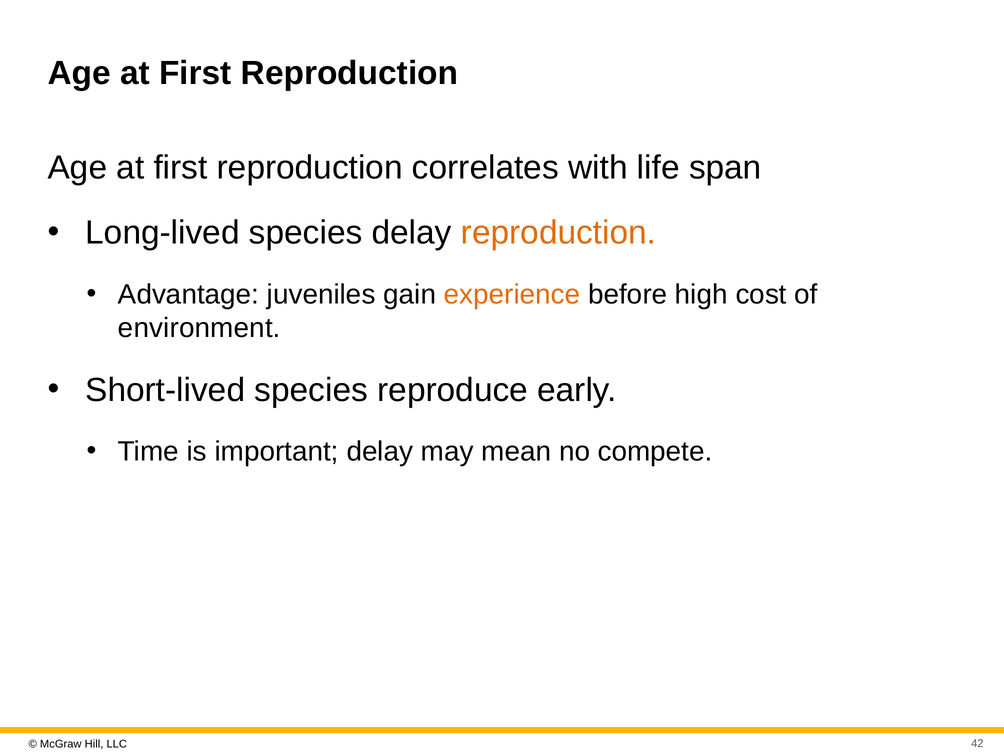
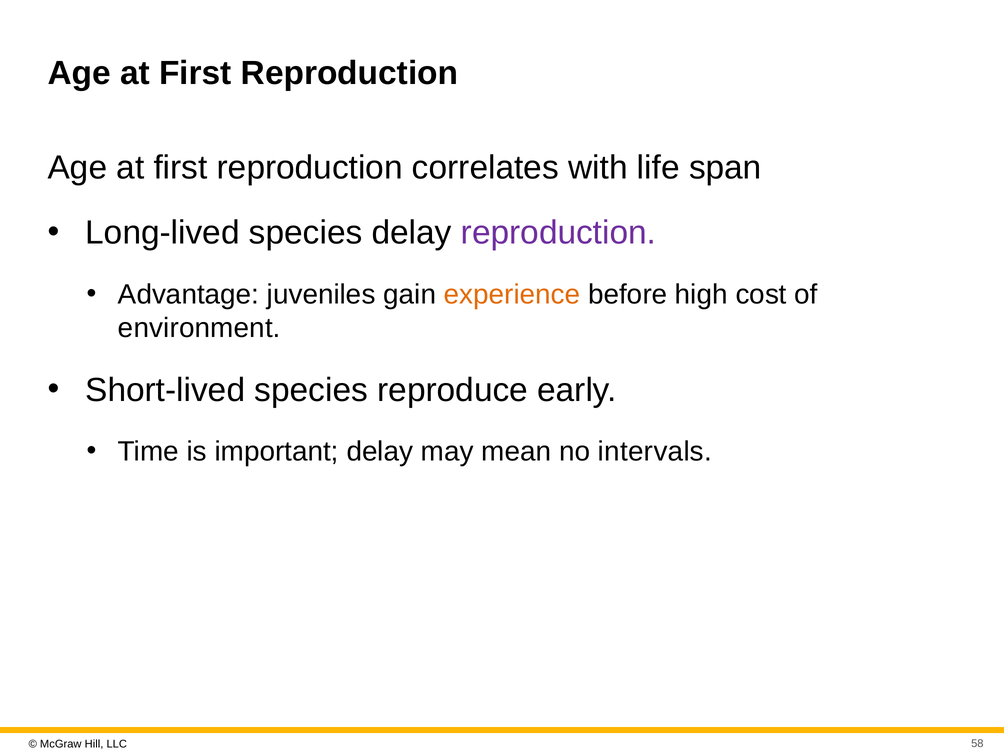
reproduction at (559, 233) colour: orange -> purple
compete: compete -> intervals
42: 42 -> 58
